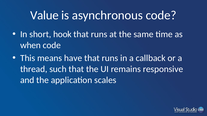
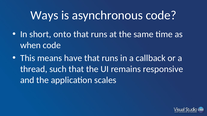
Value: Value -> Ways
hook: hook -> onto
